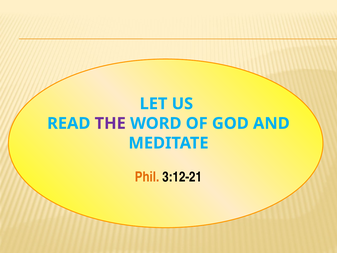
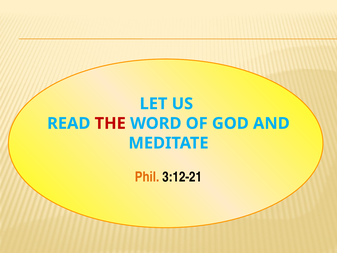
THE colour: purple -> red
